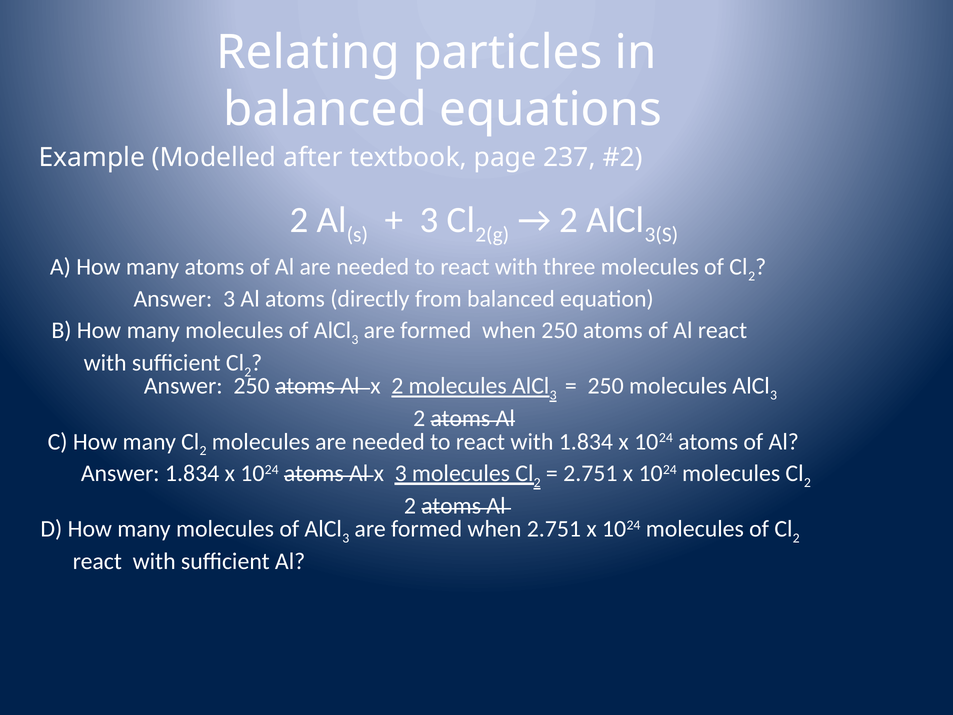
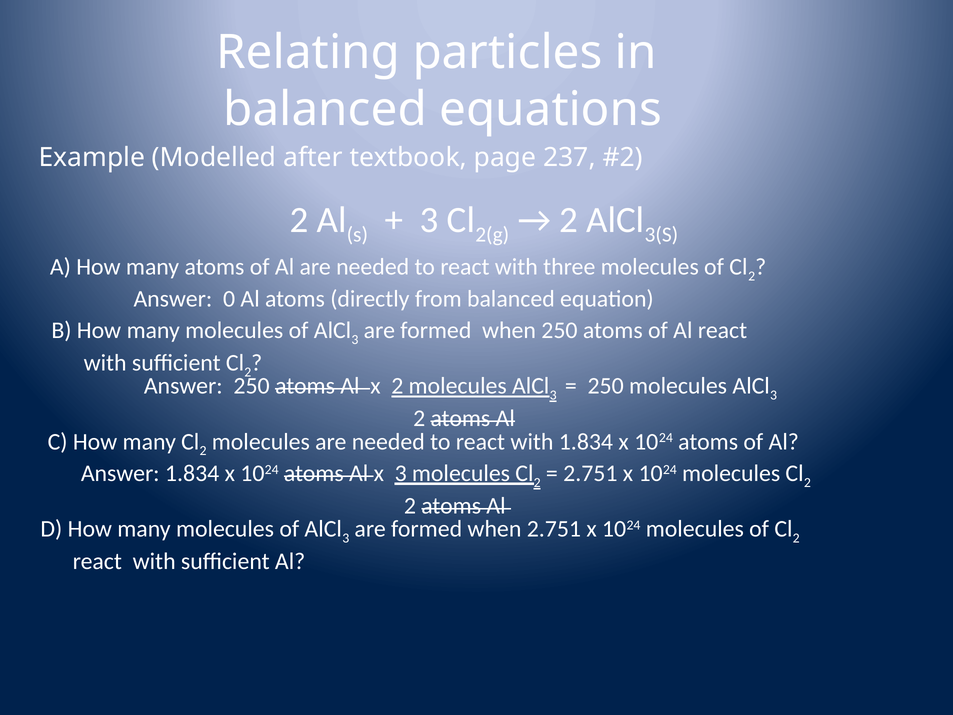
Answer 3: 3 -> 0
